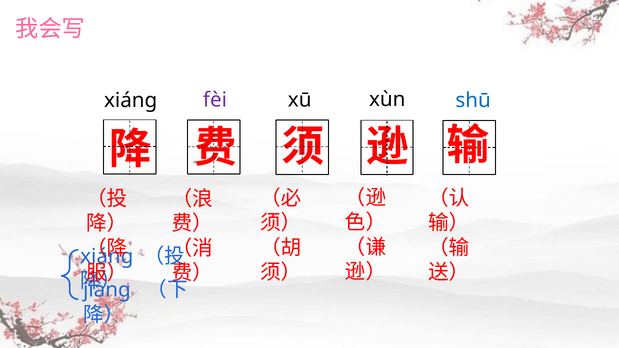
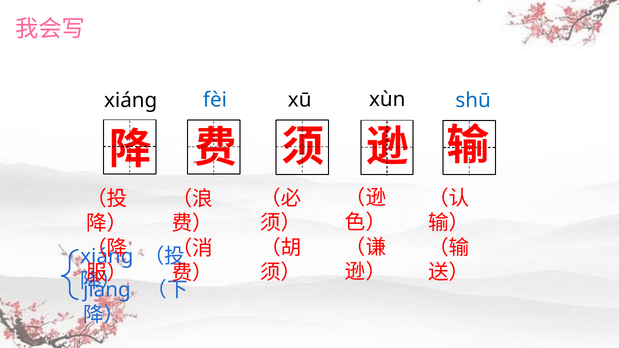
fèi colour: purple -> blue
